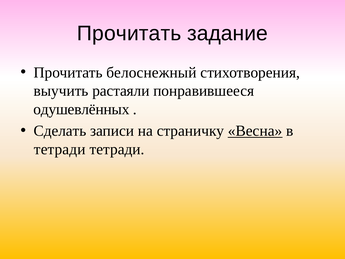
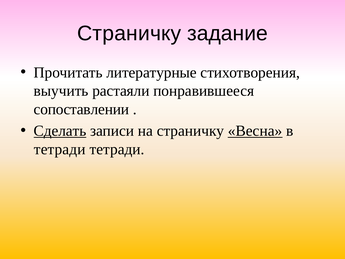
Прочитать at (129, 33): Прочитать -> Страничку
белоснежный: белоснежный -> литературные
одушевлённых: одушевлённых -> сопоставлении
Сделать underline: none -> present
